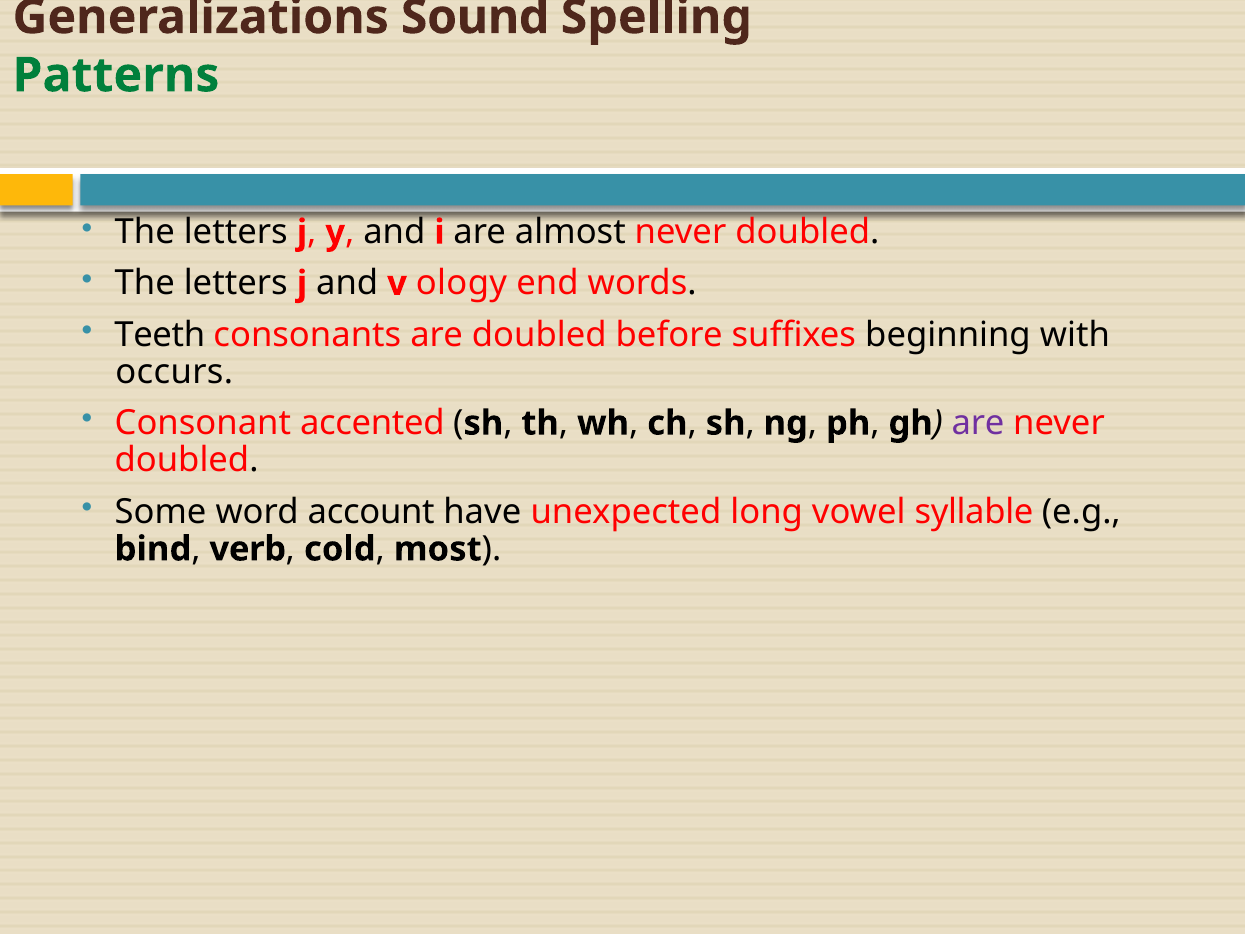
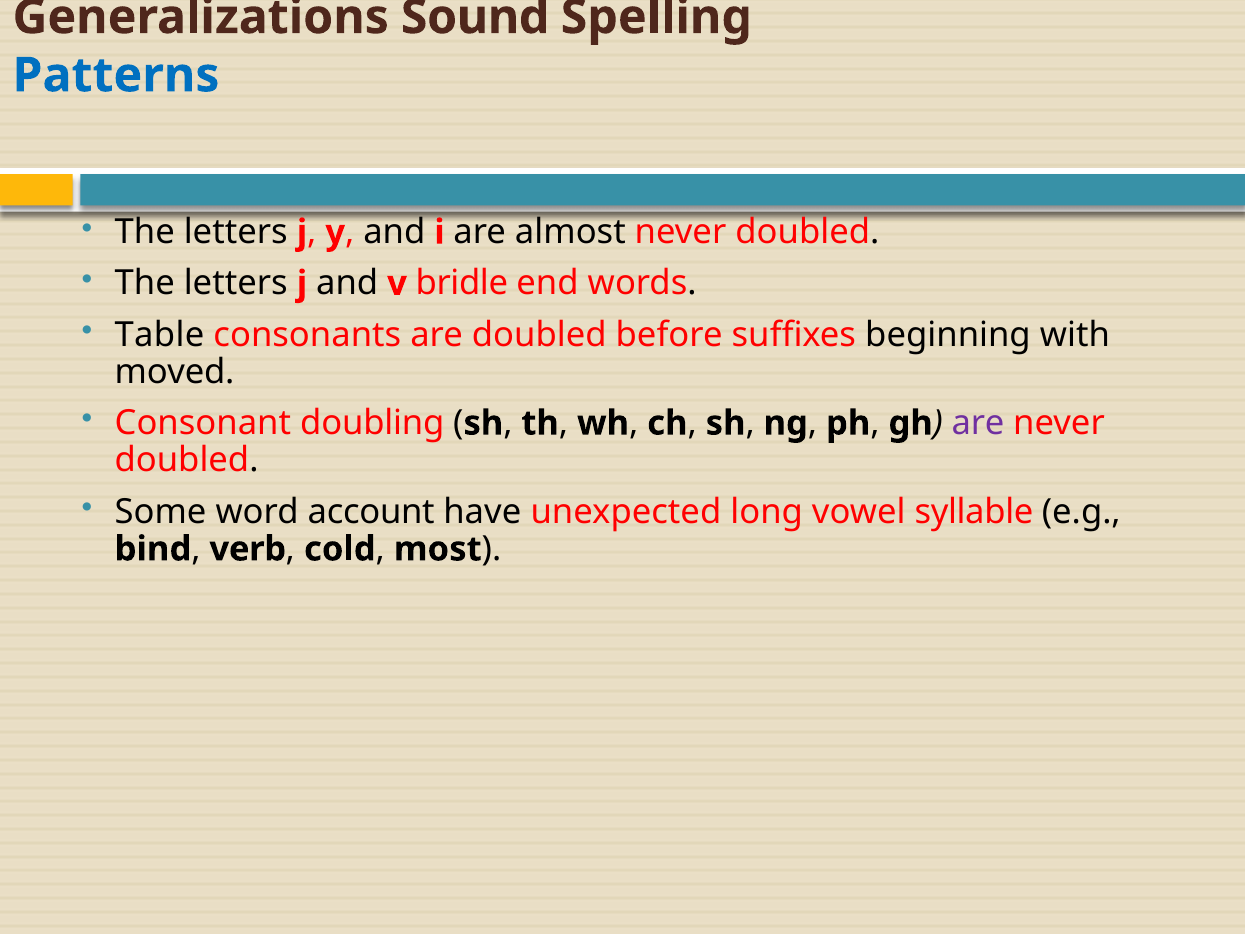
Patterns colour: green -> blue
ology: ology -> bridle
Teeth: Teeth -> Table
occurs: occurs -> moved
accented: accented -> doubling
